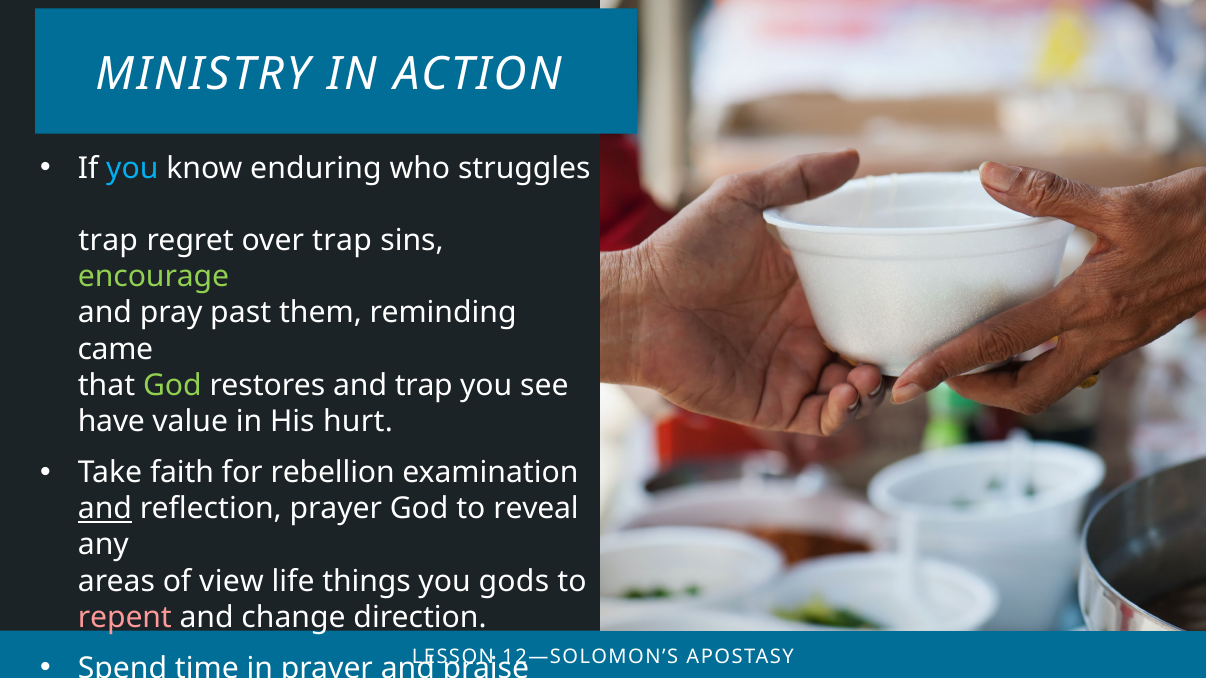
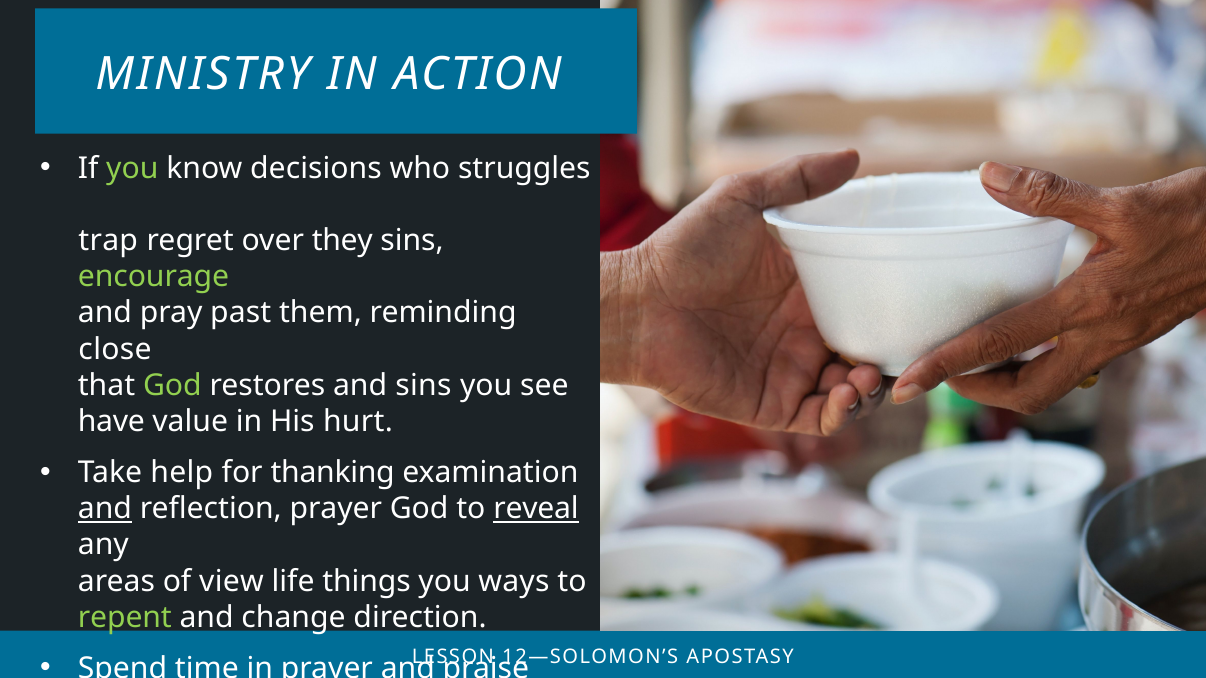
you at (132, 168) colour: light blue -> light green
know enduring: enduring -> decisions
over trap: trap -> they
came: came -> close
and trap: trap -> sins
faith: faith -> help
for rebellion: rebellion -> thanking
reveal underline: none -> present
gods: gods -> ways
repent colour: pink -> light green
